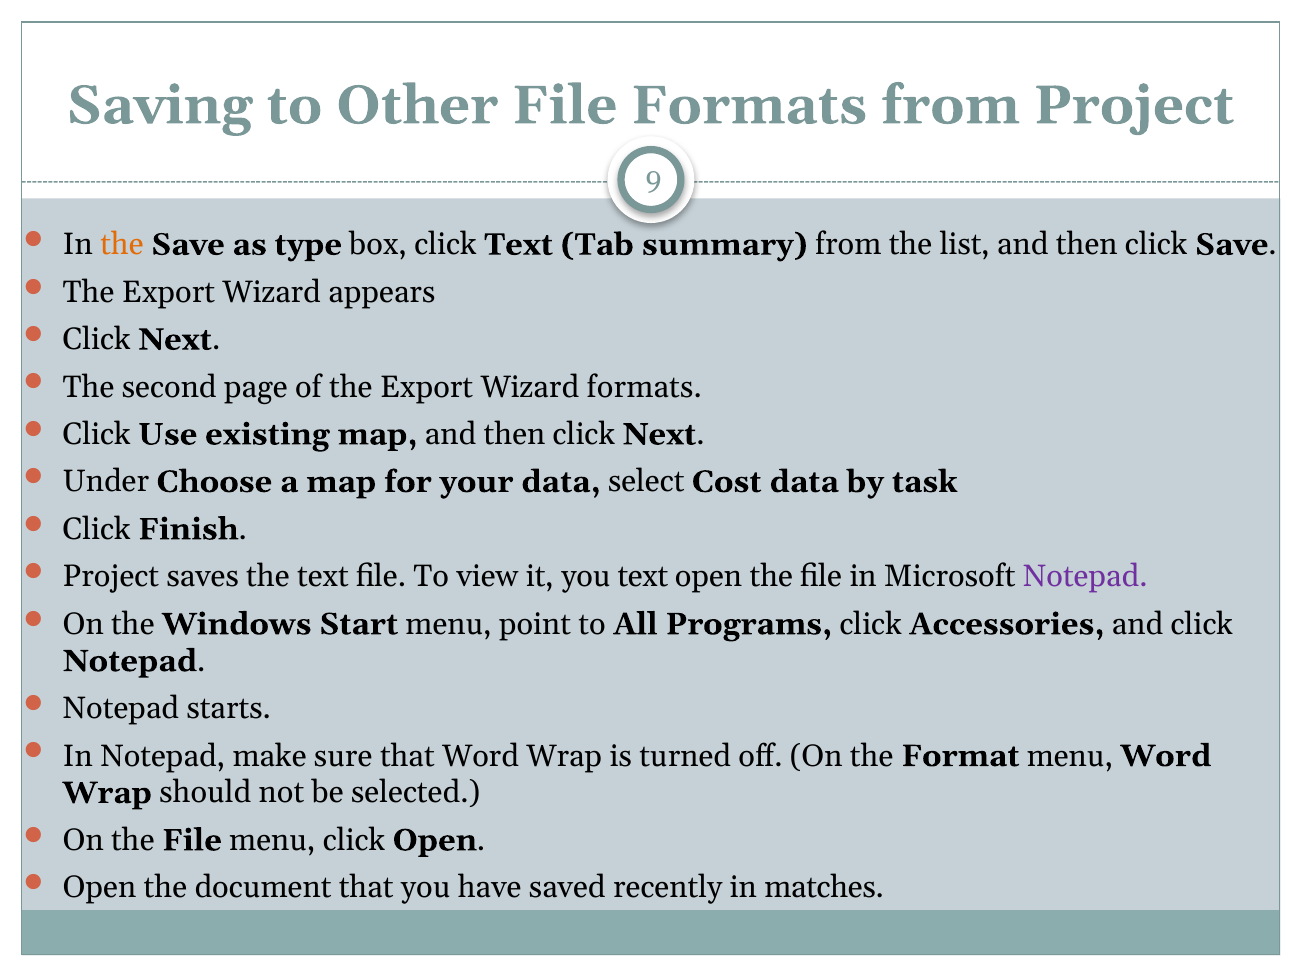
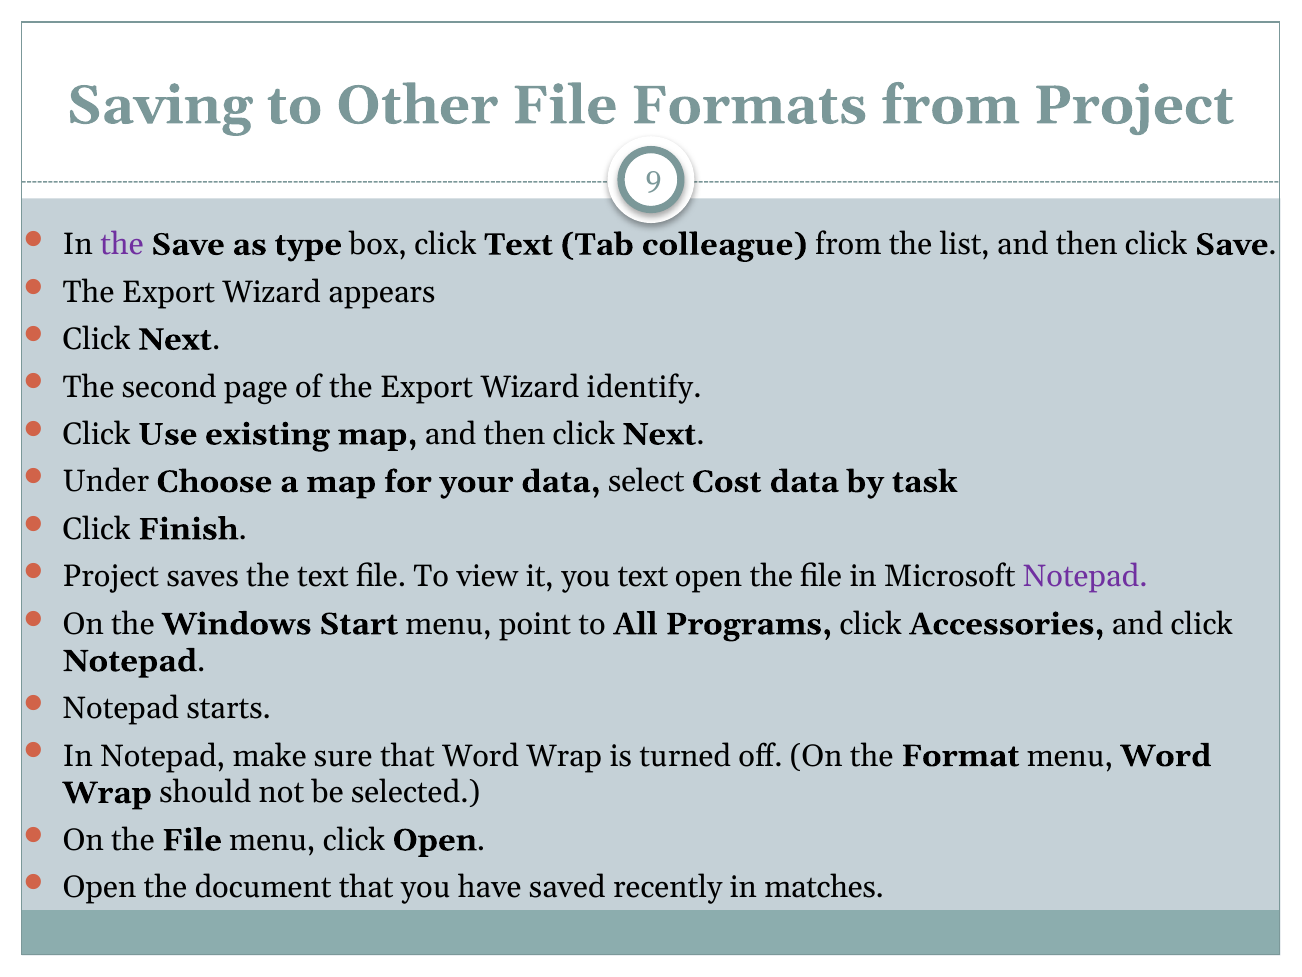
the at (122, 244) colour: orange -> purple
summary: summary -> colleague
Wizard formats: formats -> identify
